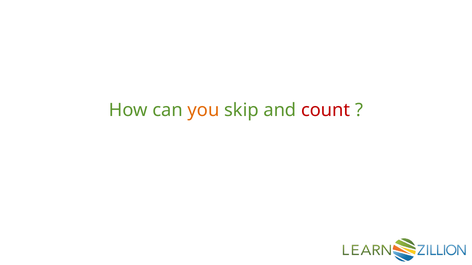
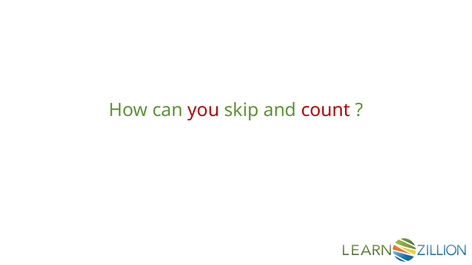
you colour: orange -> red
